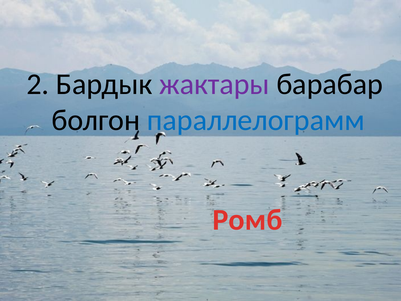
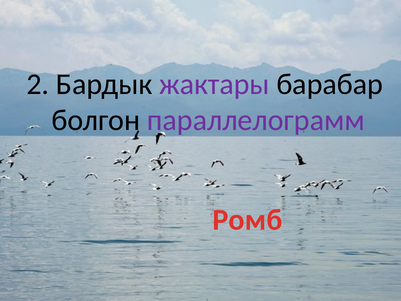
параллелограмм colour: blue -> purple
